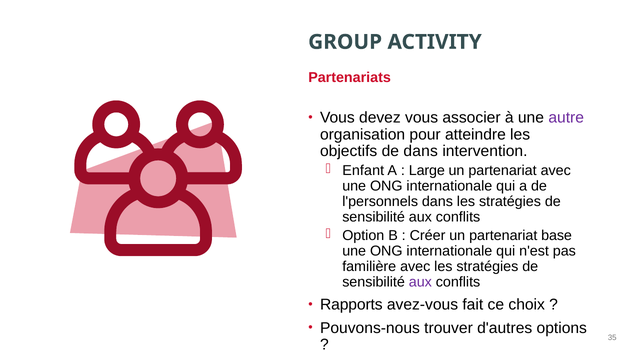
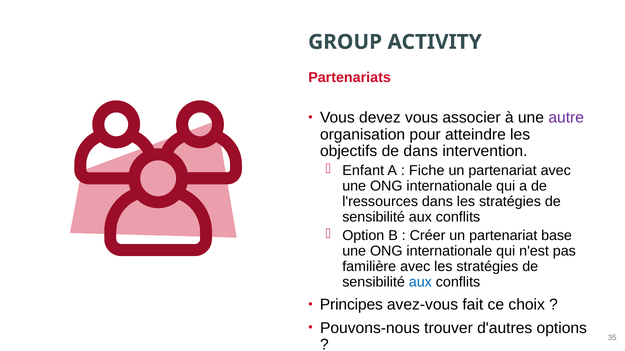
Large: Large -> Fiche
l'personnels: l'personnels -> l'ressources
aux at (420, 282) colour: purple -> blue
Rapports: Rapports -> Principes
